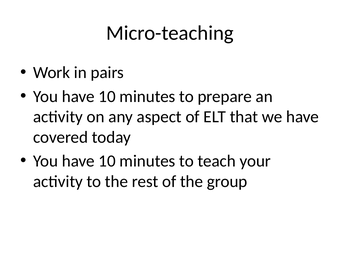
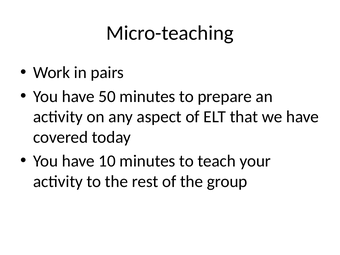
10 at (107, 96): 10 -> 50
